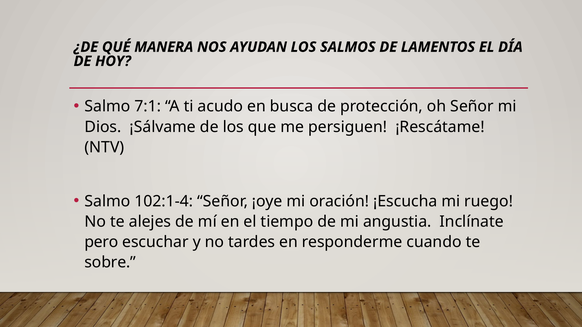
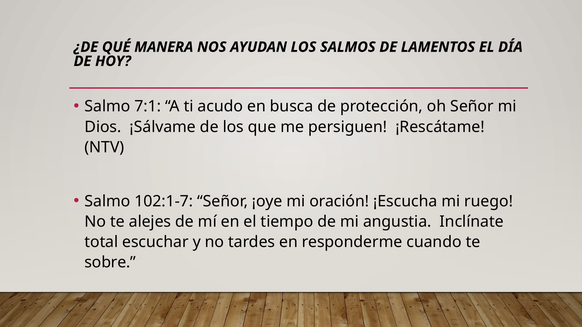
102:1-4: 102:1-4 -> 102:1-7
pero: pero -> total
